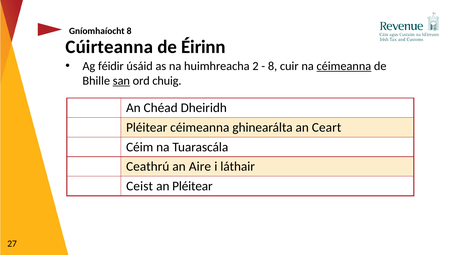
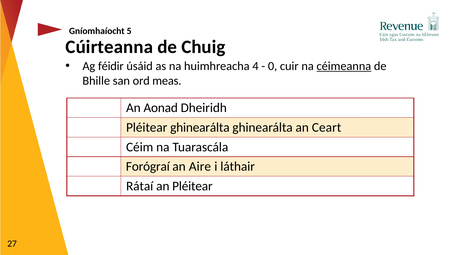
Gníomhaíocht 8: 8 -> 5
Éirinn: Éirinn -> Chuig
2: 2 -> 4
8 at (273, 66): 8 -> 0
san underline: present -> none
chuig: chuig -> meas
Chéad: Chéad -> Aonad
Pléitear céimeanna: céimeanna -> ghinearálta
Ceathrú: Ceathrú -> Forógraí
Ceist: Ceist -> Rátaí
